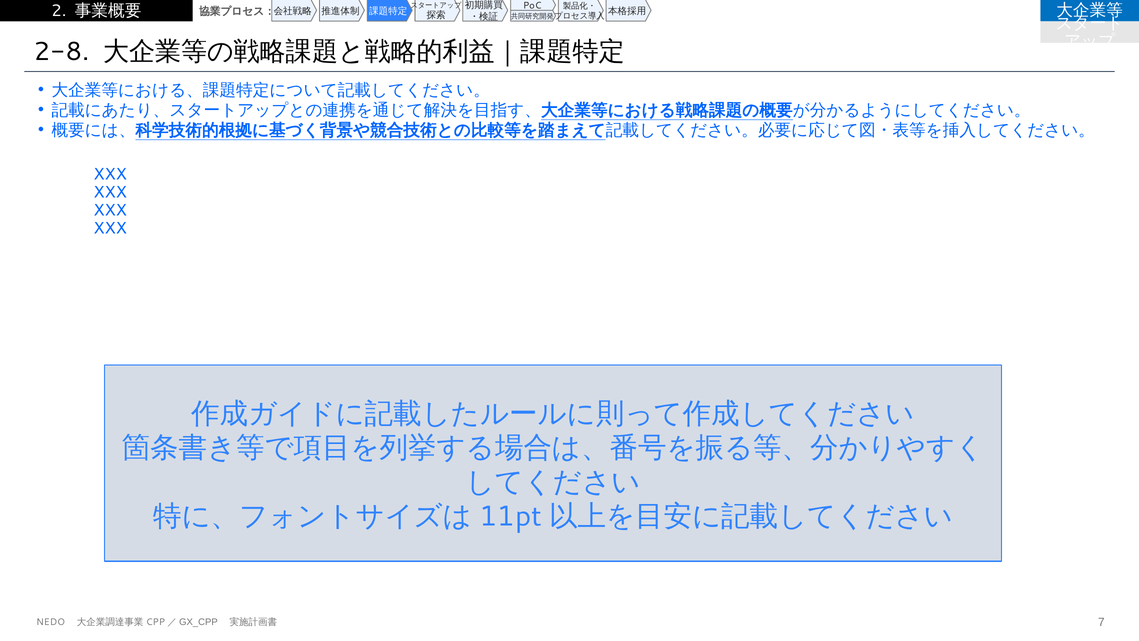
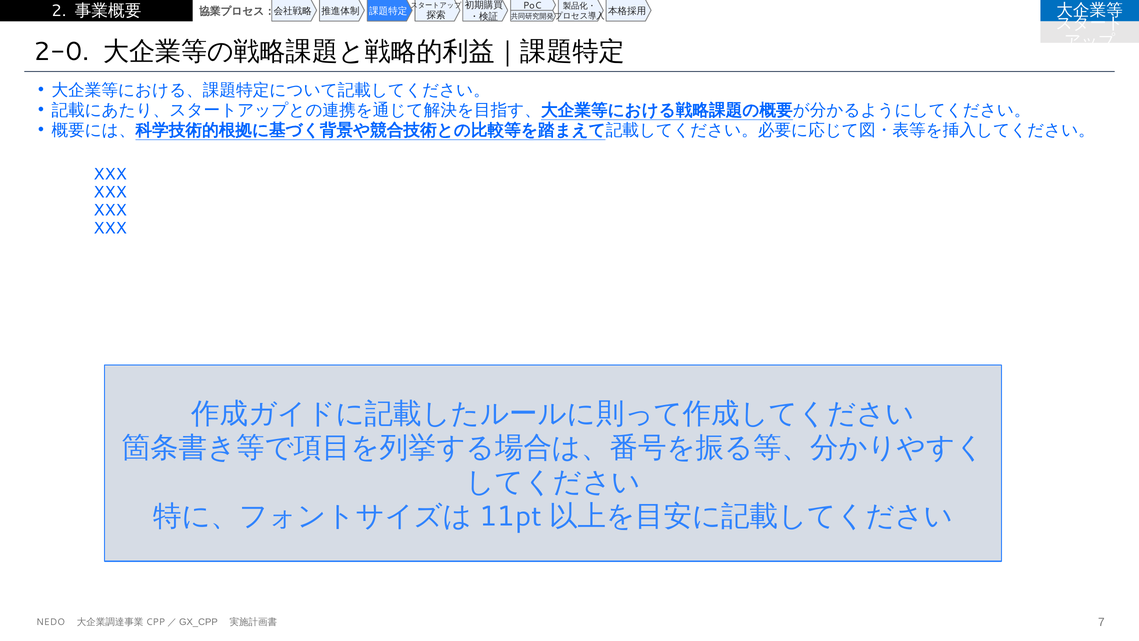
2-8: 2-8 -> 2-0
